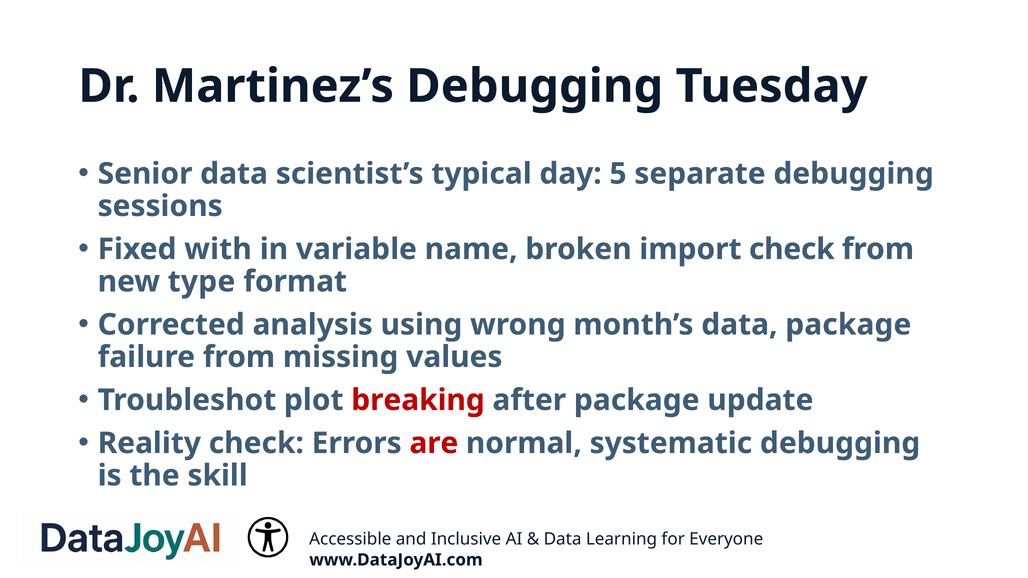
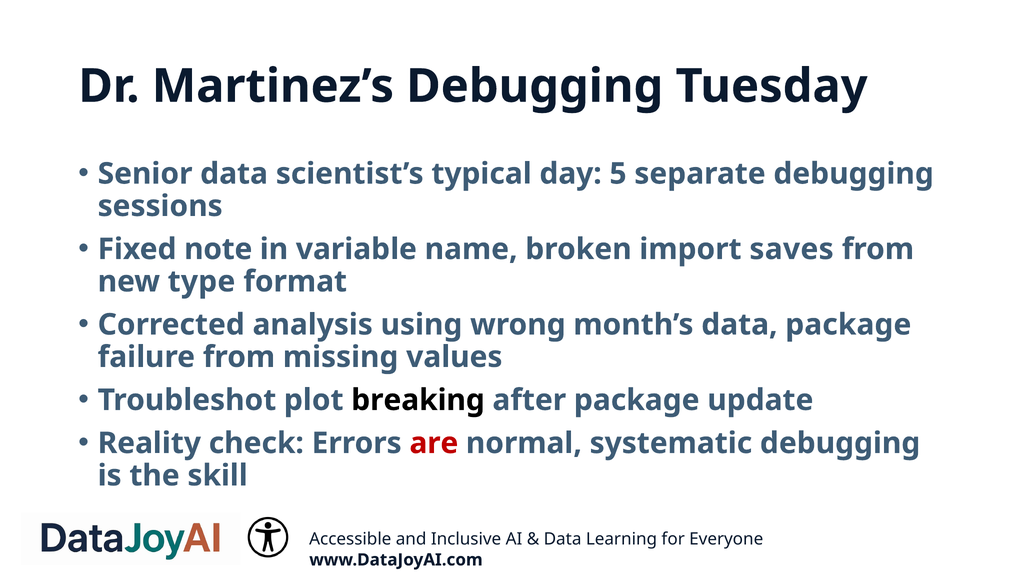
with: with -> note
import check: check -> saves
breaking colour: red -> black
